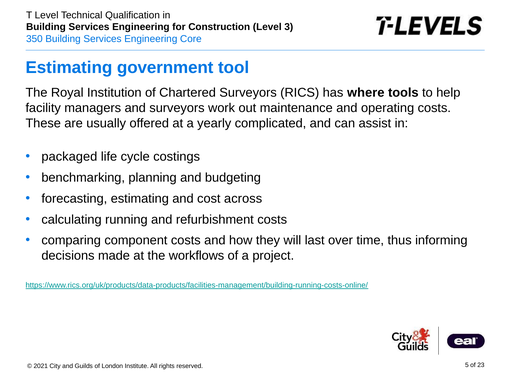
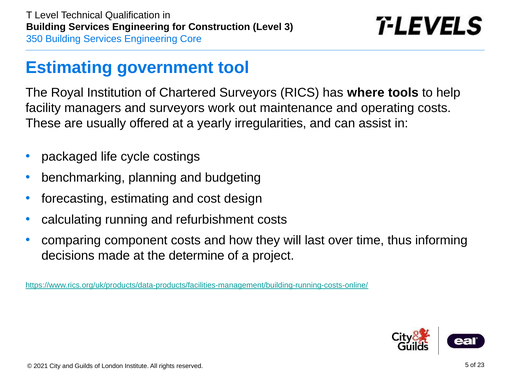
complicated: complicated -> irregularities
across: across -> design
workflows: workflows -> determine
